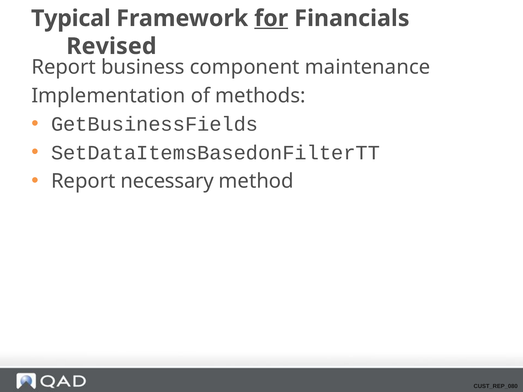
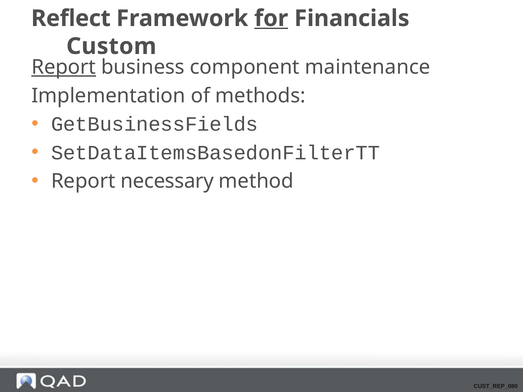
Typical: Typical -> Reflect
Revised: Revised -> Custom
Report at (64, 67) underline: none -> present
